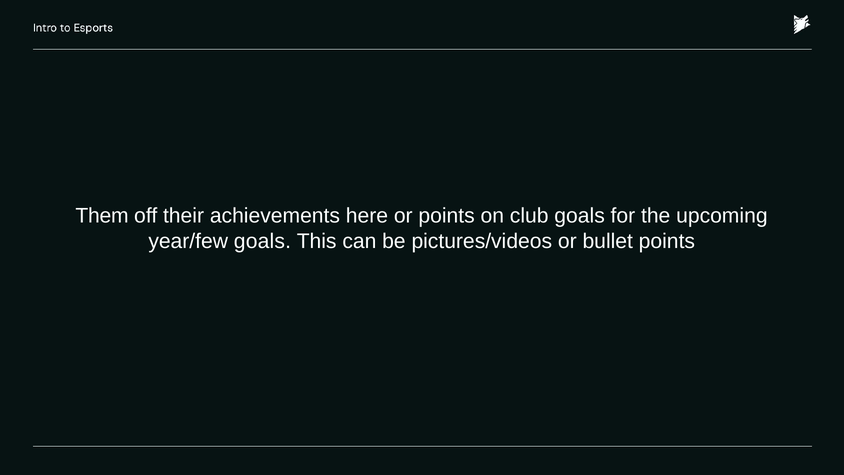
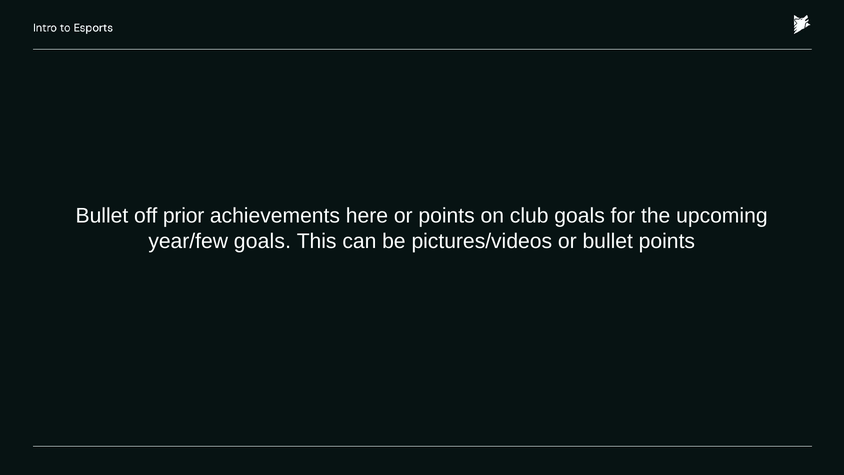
Them at (102, 216): Them -> Bullet
their: their -> prior
